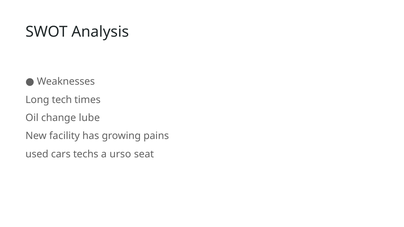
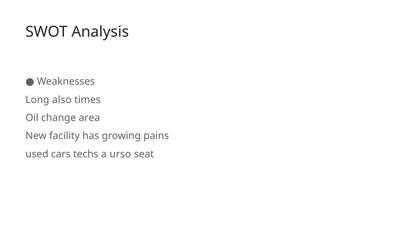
tech: tech -> also
lube: lube -> area
